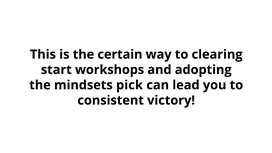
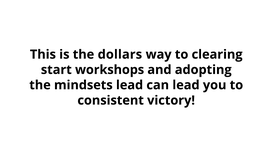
certain: certain -> dollars
mindsets pick: pick -> lead
